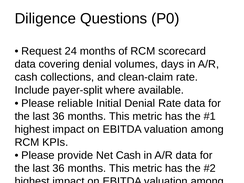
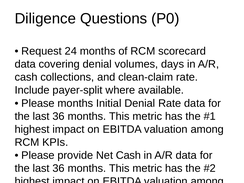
Please reliable: reliable -> months
